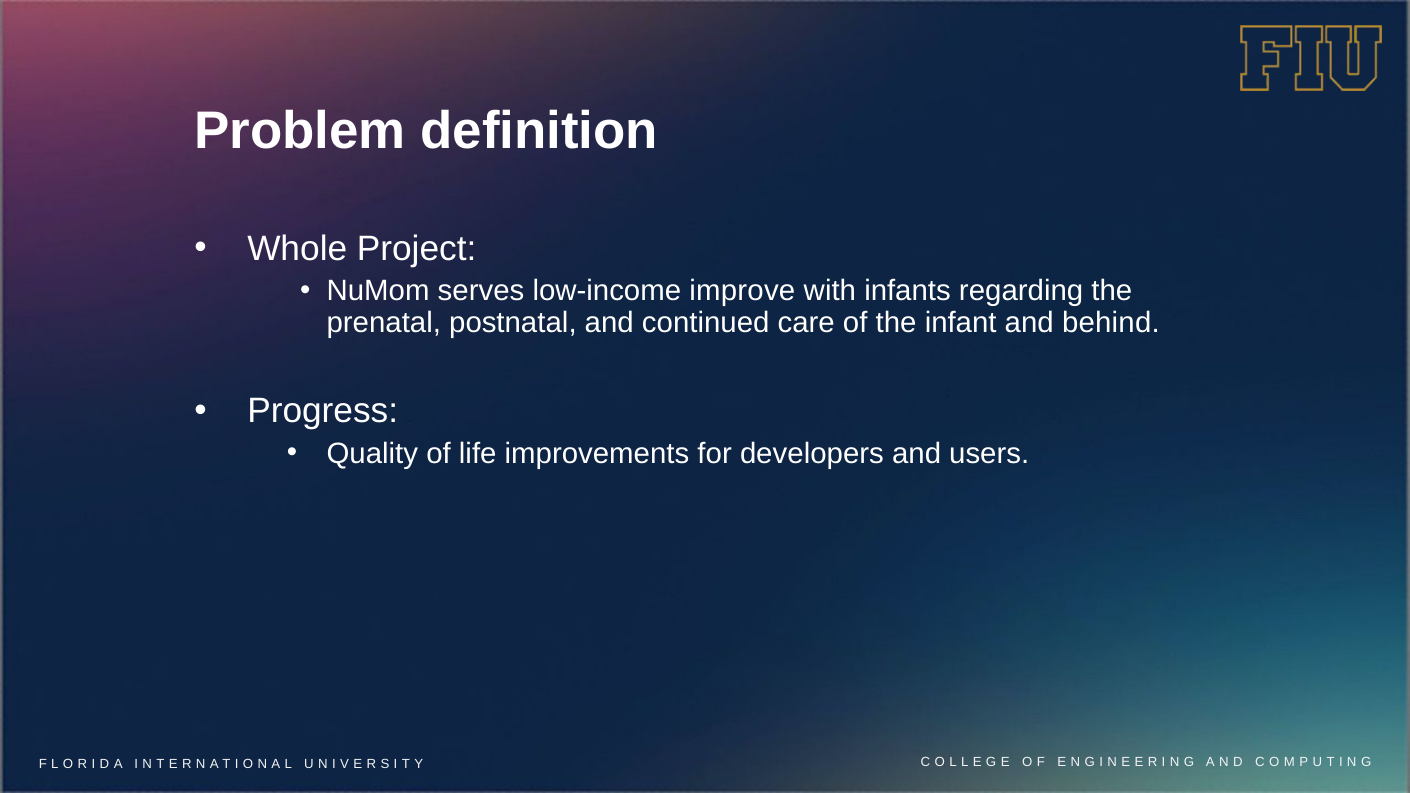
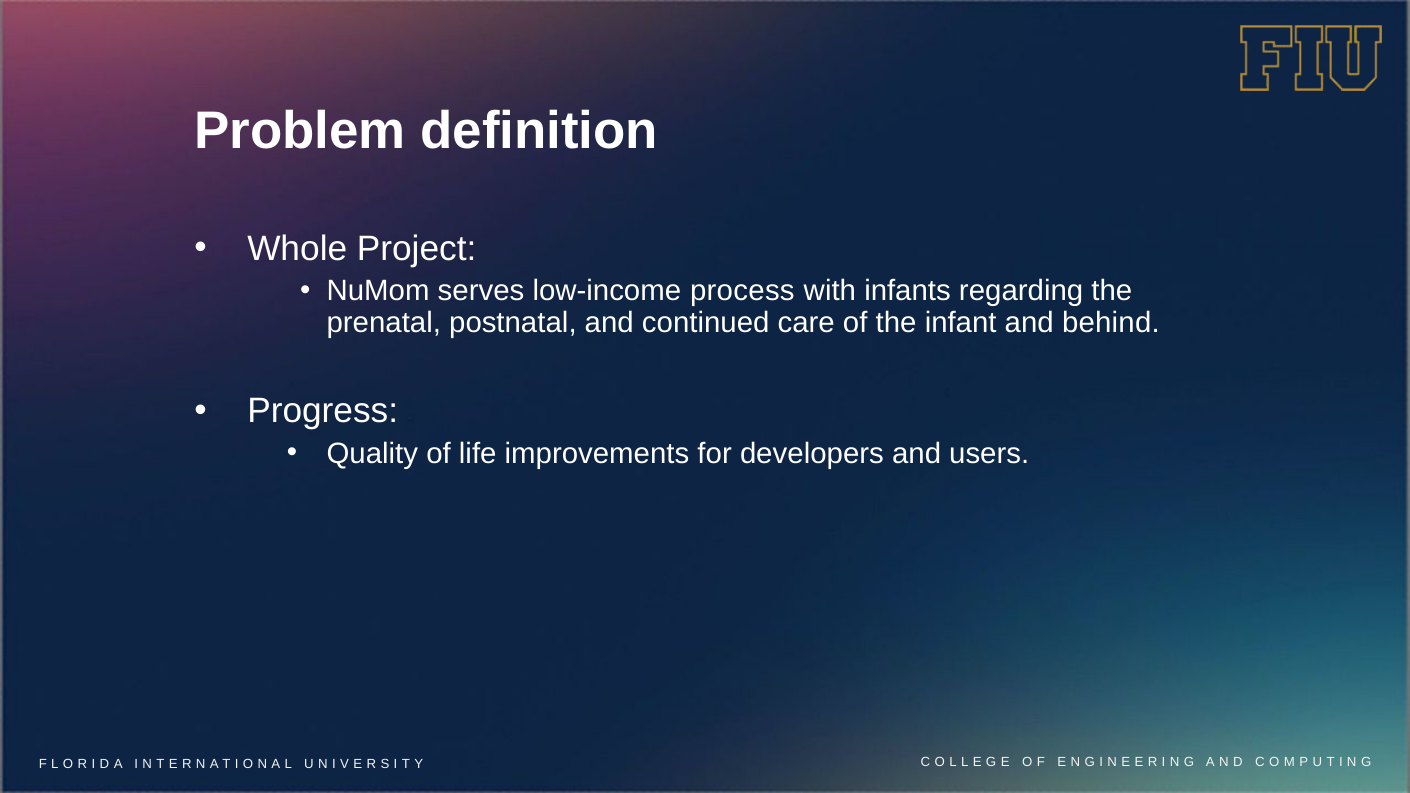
improve: improve -> process
